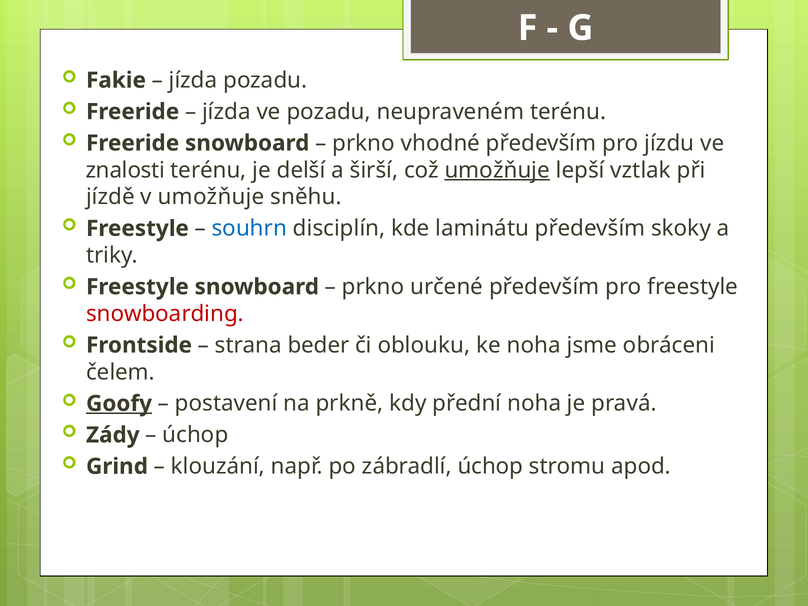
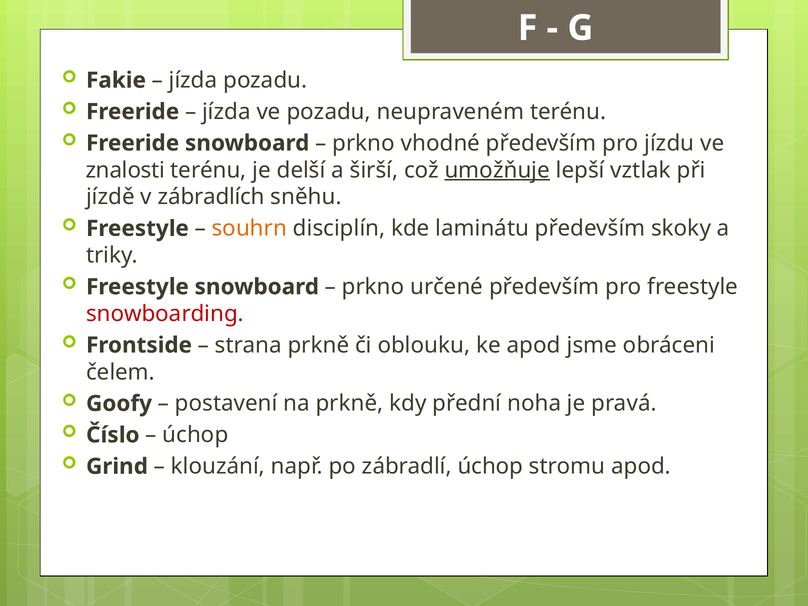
v umožňuje: umožňuje -> zábradlích
souhrn colour: blue -> orange
strana beder: beder -> prkně
ke noha: noha -> apod
Goofy underline: present -> none
Zády: Zády -> Číslo
